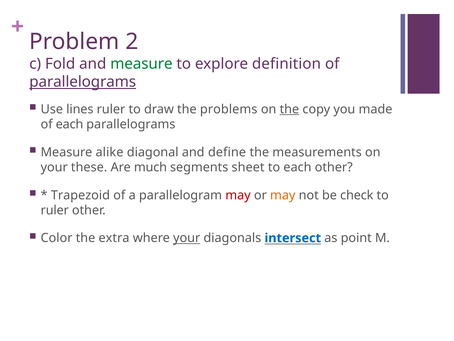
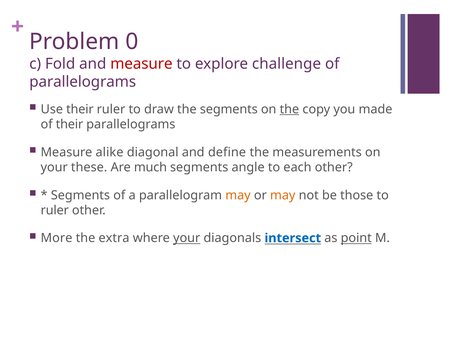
2: 2 -> 0
measure at (141, 64) colour: green -> red
definition: definition -> challenge
parallelograms at (83, 82) underline: present -> none
Use lines: lines -> their
the problems: problems -> segments
of each: each -> their
sheet: sheet -> angle
Trapezoid at (80, 195): Trapezoid -> Segments
may at (238, 195) colour: red -> orange
check: check -> those
Color: Color -> More
point underline: none -> present
